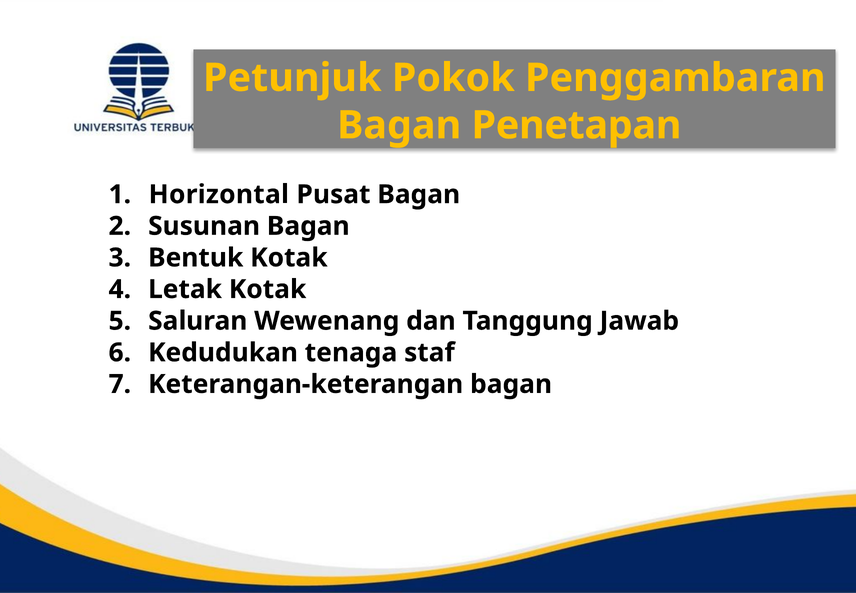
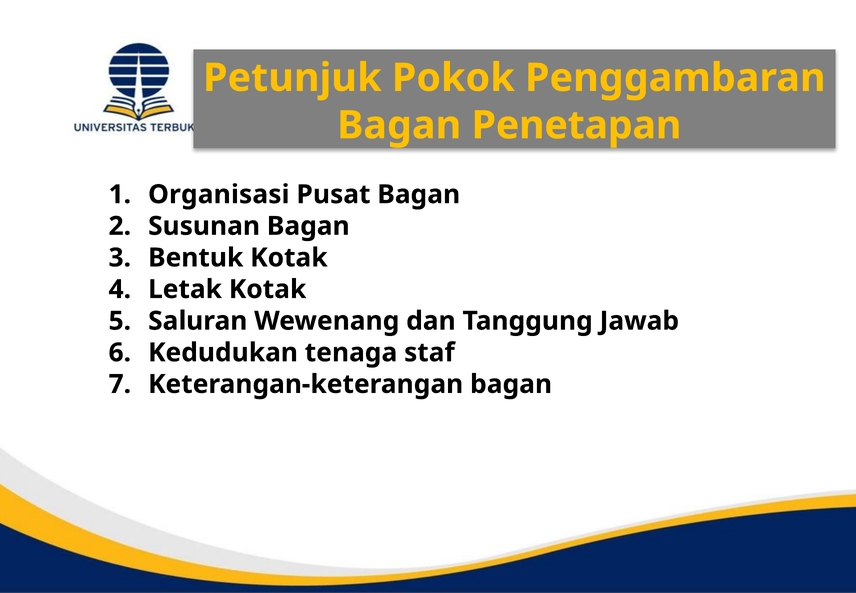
Horizontal: Horizontal -> Organisasi
